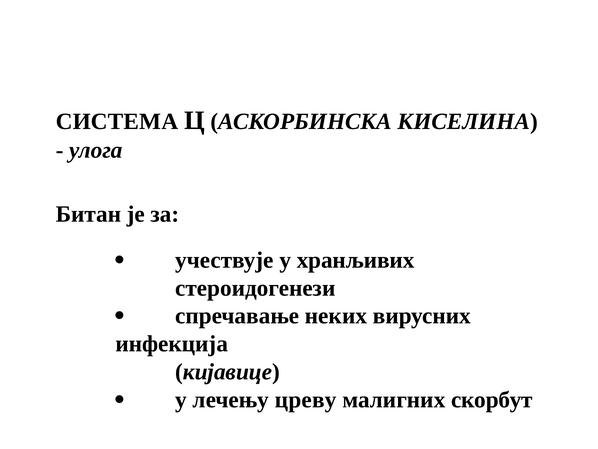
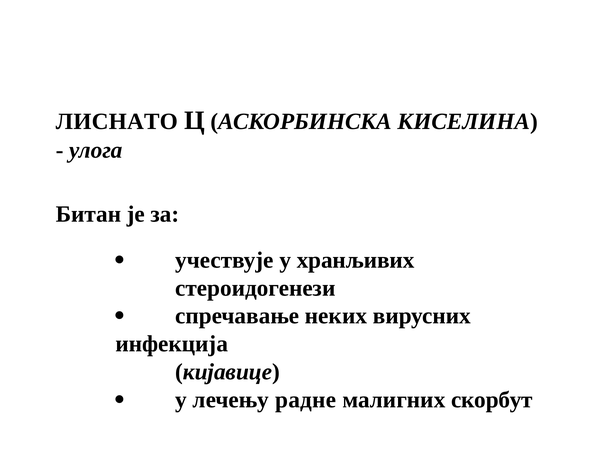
СИСТЕМА: СИСТЕМА -> ЛИСНАТО
цреву: цреву -> радне
